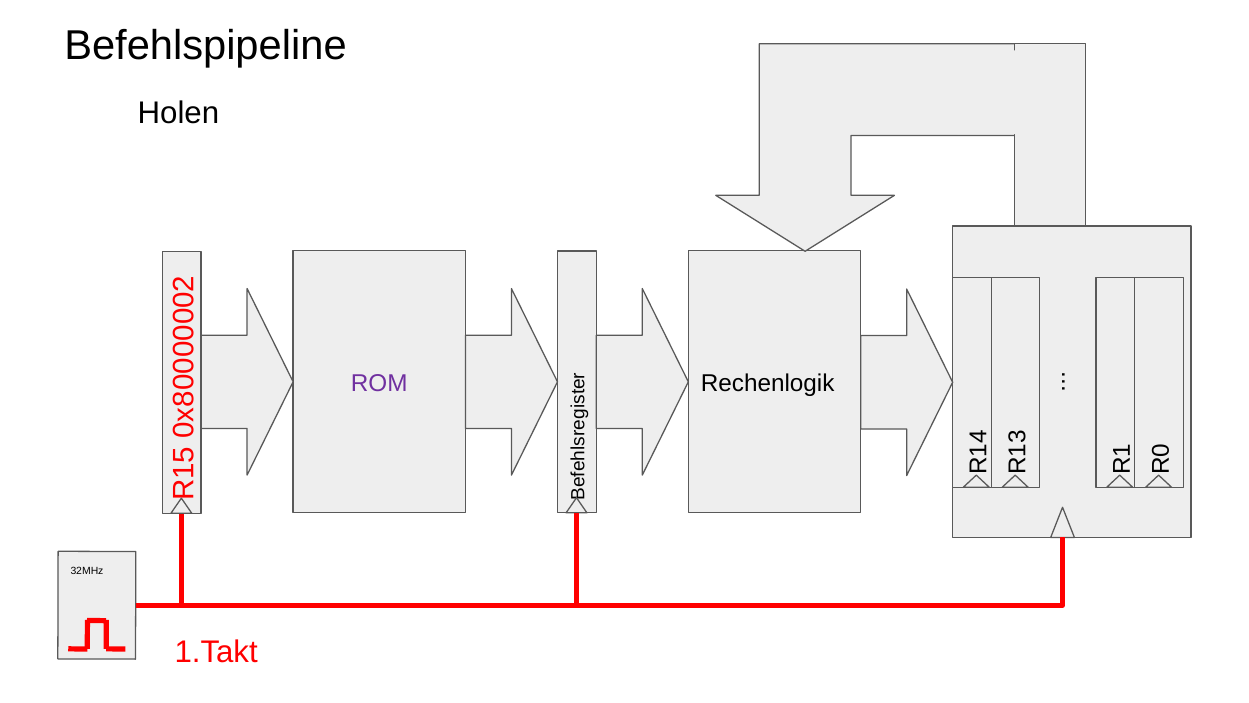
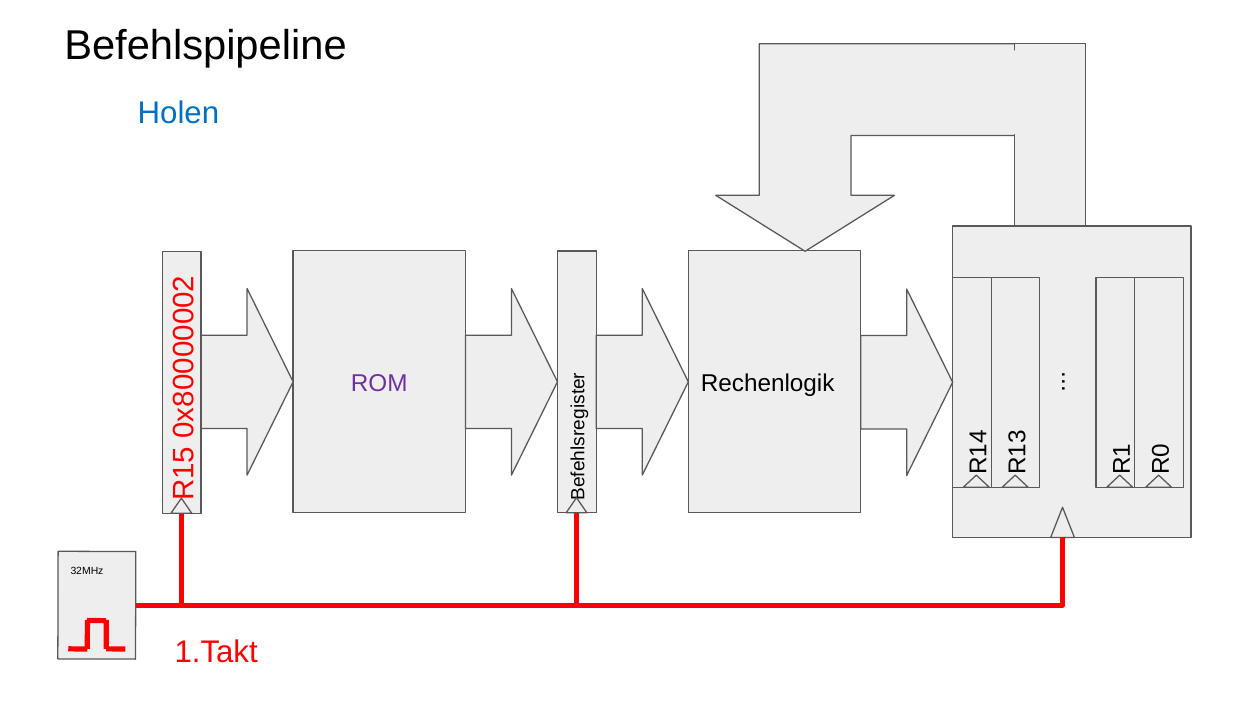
Holen colour: black -> blue
